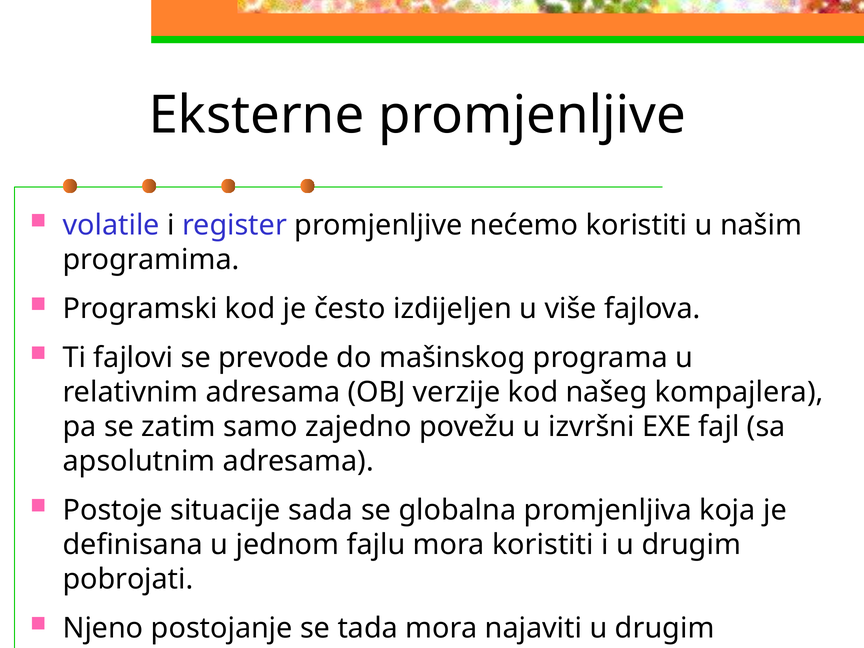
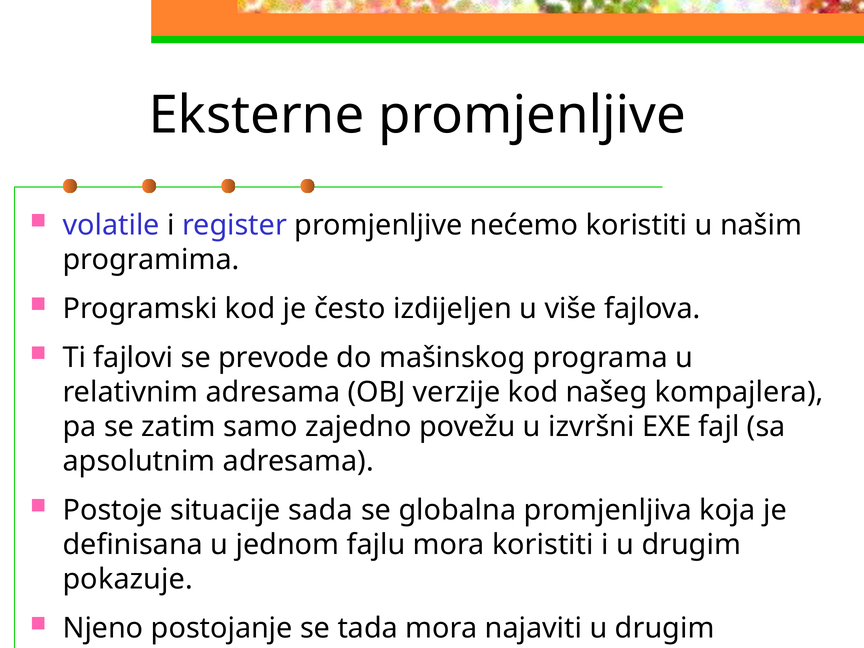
pobrojati: pobrojati -> pokazuje
